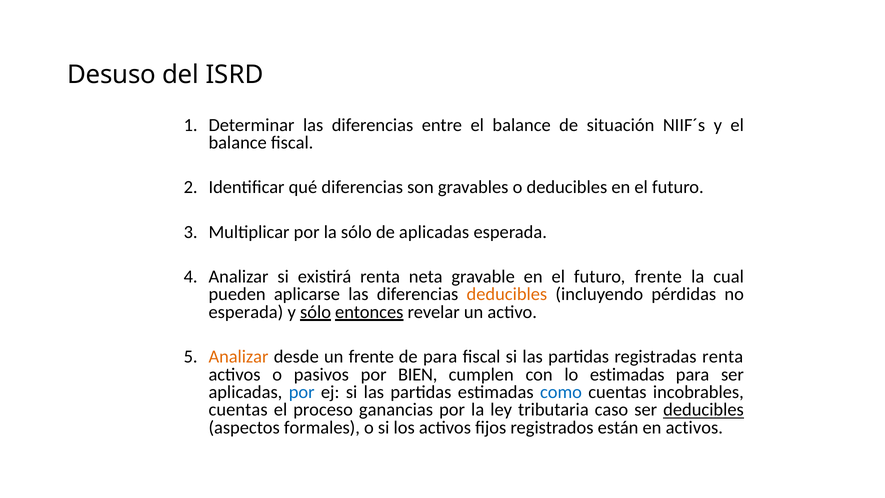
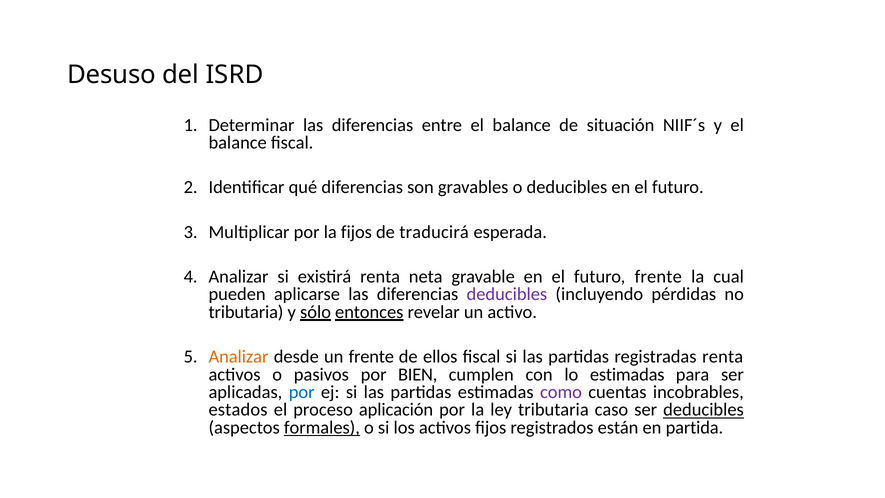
la sólo: sólo -> fijos
de aplicadas: aplicadas -> traducirá
deducibles at (507, 294) colour: orange -> purple
esperada at (246, 312): esperada -> tributaria
de para: para -> ellos
como colour: blue -> purple
cuentas at (238, 410): cuentas -> estados
ganancias: ganancias -> aplicación
formales underline: none -> present
en activos: activos -> partida
